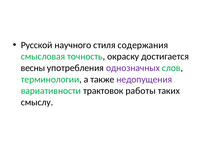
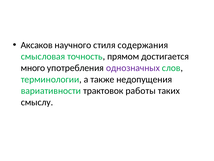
Русской: Русской -> Аксаков
окраску: окраску -> прямом
весны: весны -> много
недопущения colour: purple -> black
